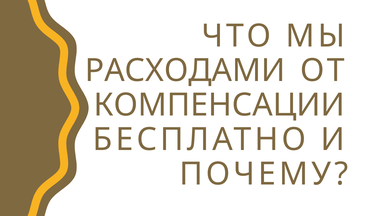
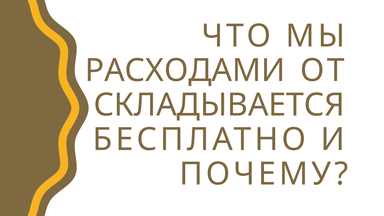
КОМПЕНСАЦИИ: КОМПЕНСАЦИИ -> СКЛАДЫВАЕТСЯ
